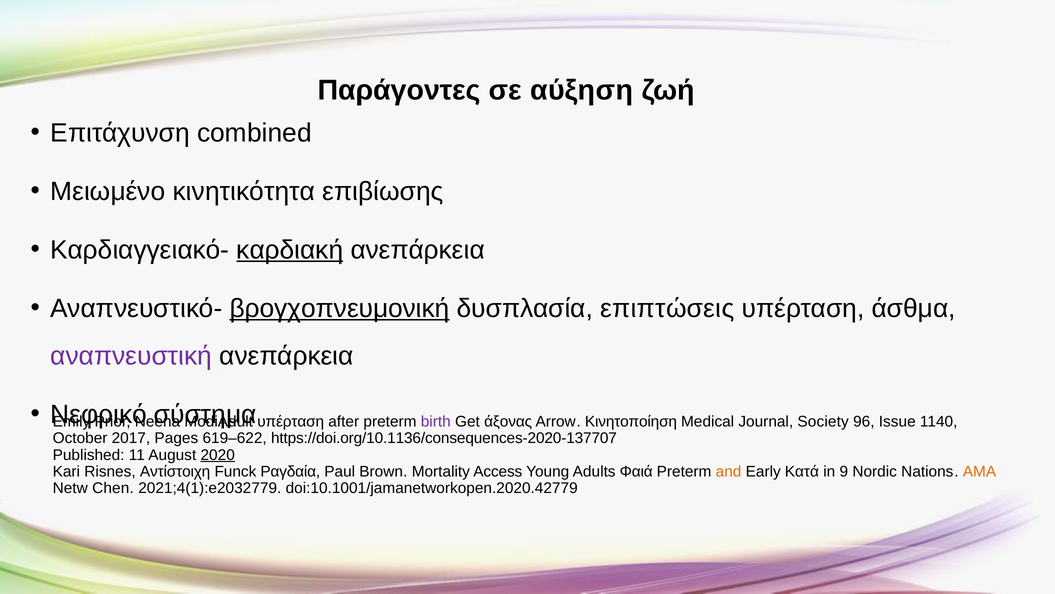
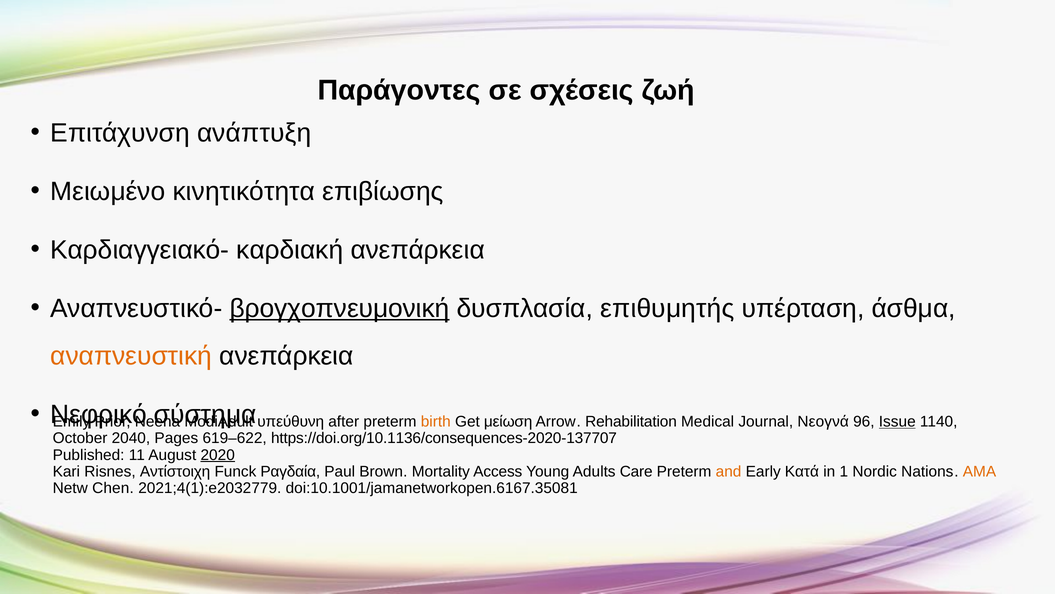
αύξηση: αύξηση -> σχέσεις
combined: combined -> ανάπτυξη
καρδιακή underline: present -> none
επιπτώσεις: επιπτώσεις -> επιθυμητής
αναπνευστική colour: purple -> orange
υπέρταση at (291, 421): υπέρταση -> υπεύθυνη
birth colour: purple -> orange
άξονας: άξονας -> μείωση
Κινητοποίηση: Κινητοποίηση -> Rehabilitation
Society: Society -> Νεογνά
Issue underline: none -> present
2017: 2017 -> 2040
Φαιά: Φαιά -> Care
9: 9 -> 1
doi:10.1001/jamanetworkopen.2020.42779: doi:10.1001/jamanetworkopen.2020.42779 -> doi:10.1001/jamanetworkopen.6167.35081
